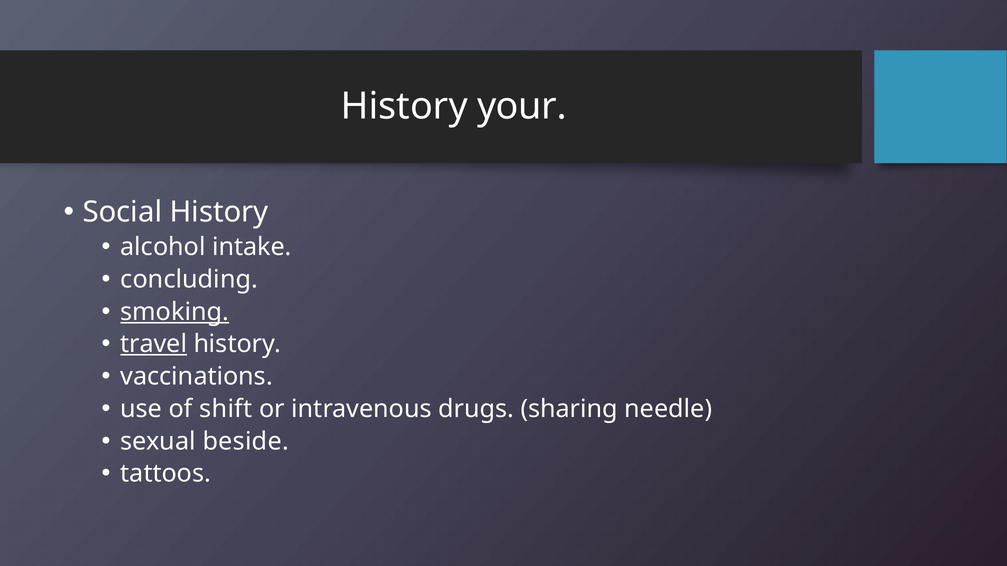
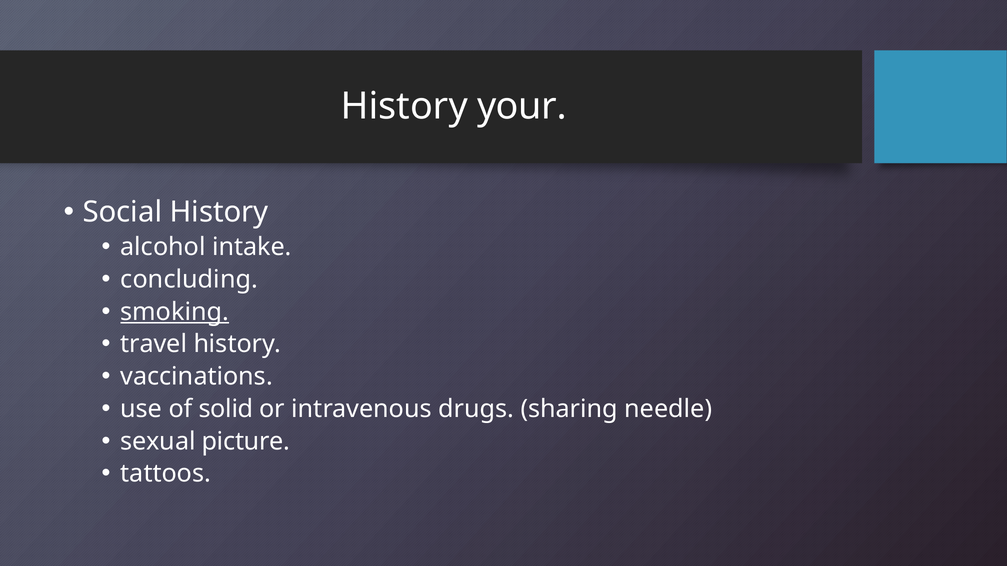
travel underline: present -> none
shift: shift -> solid
beside: beside -> picture
